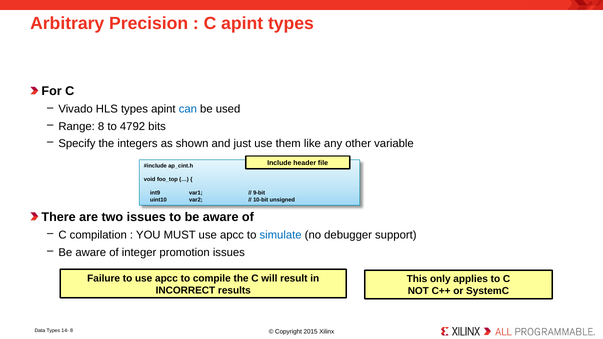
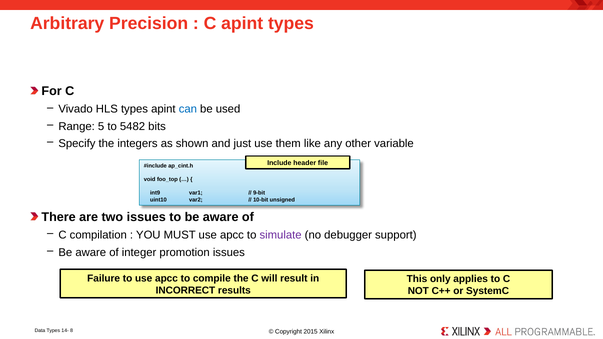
Range 8: 8 -> 5
4792: 4792 -> 5482
simulate colour: blue -> purple
